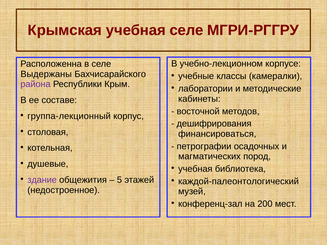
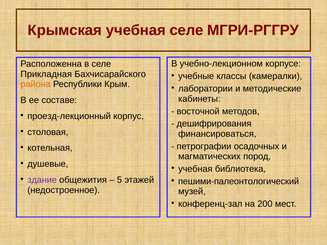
Выдержаны: Выдержаны -> Прикладная
района colour: purple -> orange
группа-лекционный: группа-лекционный -> проезд-лекционный
каждой-палеонтологический: каждой-палеонтологический -> пешими-палеонтологический
